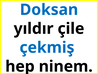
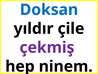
çekmiş colour: blue -> purple
